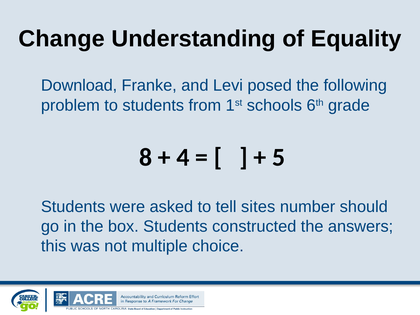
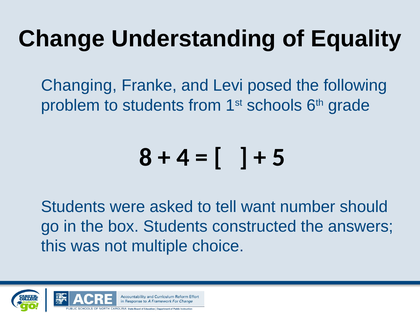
Download: Download -> Changing
sites: sites -> want
